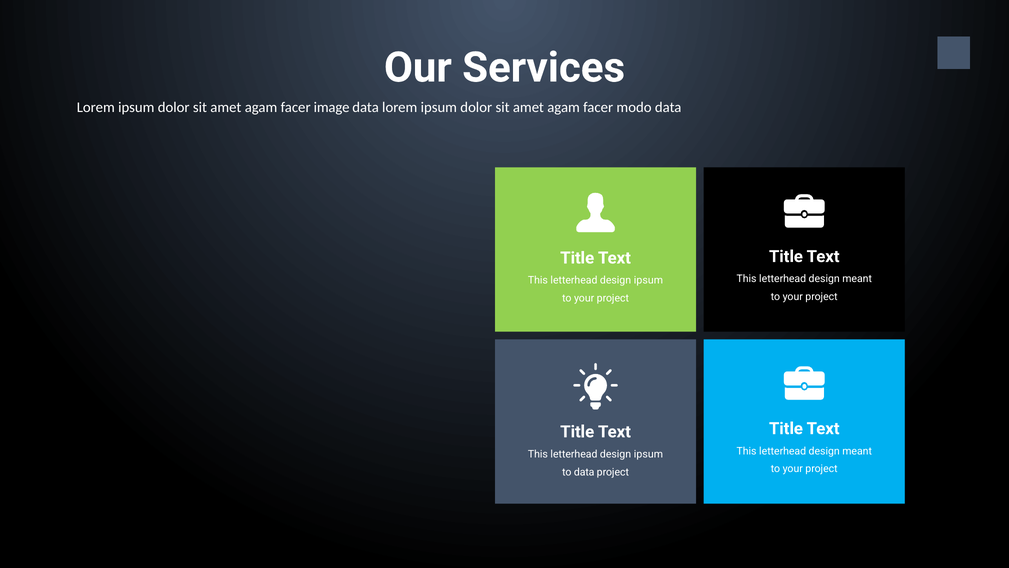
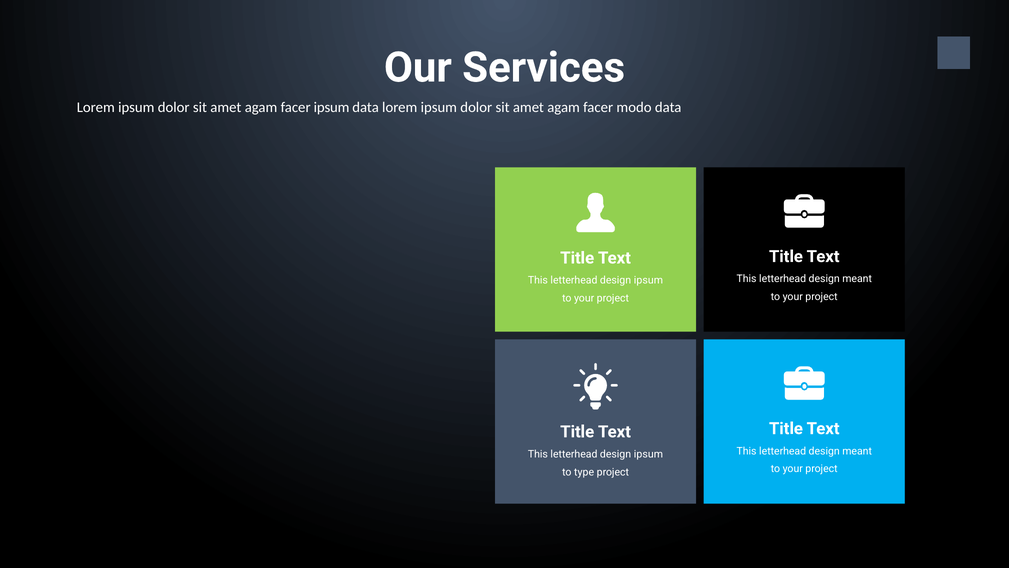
facer image: image -> ipsum
to data: data -> type
